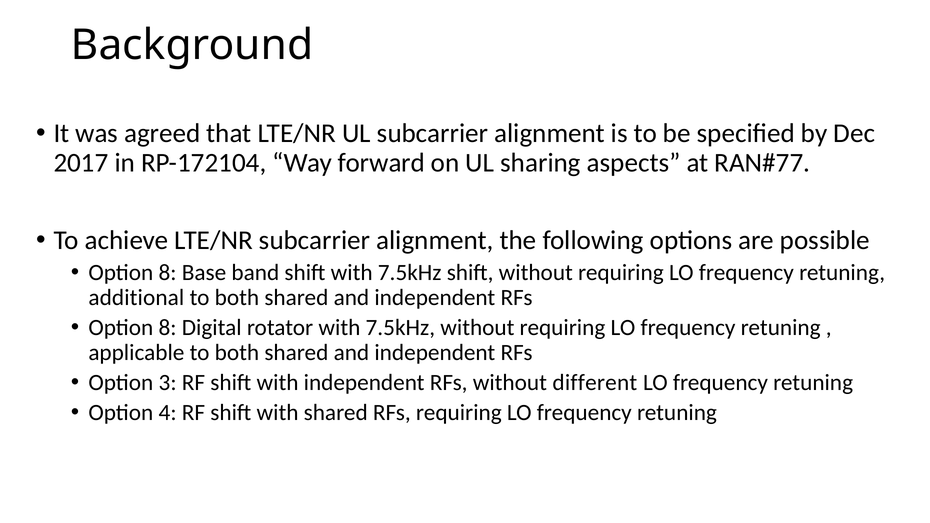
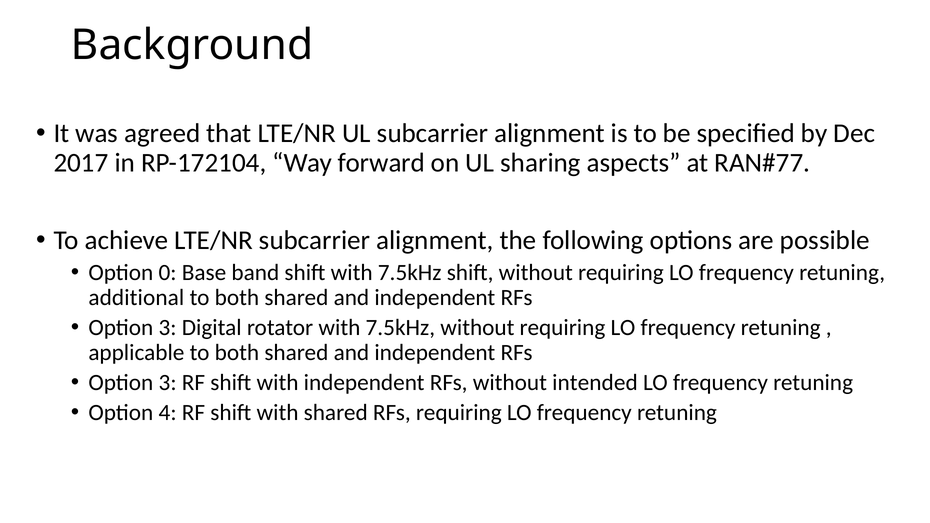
8 at (168, 273): 8 -> 0
8 at (168, 328): 8 -> 3
different: different -> intended
